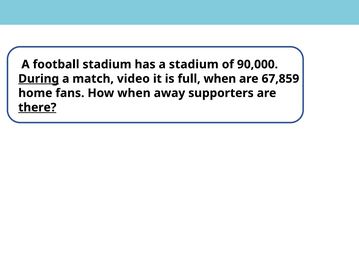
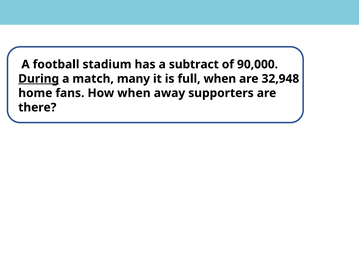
a stadium: stadium -> subtract
video: video -> many
67,859: 67,859 -> 32,948
there underline: present -> none
